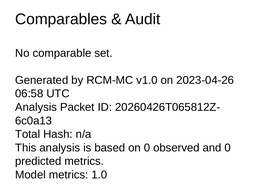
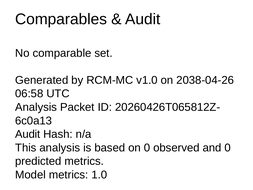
2023-04-26: 2023-04-26 -> 2038-04-26
Total at (28, 134): Total -> Audit
